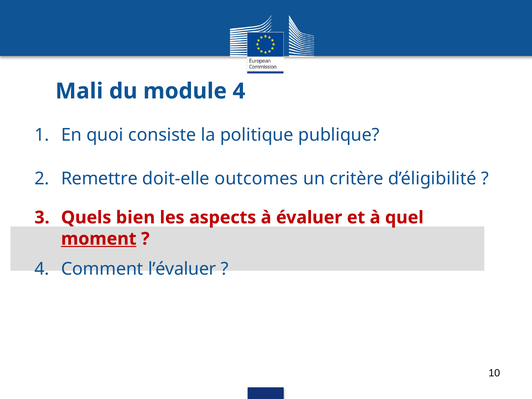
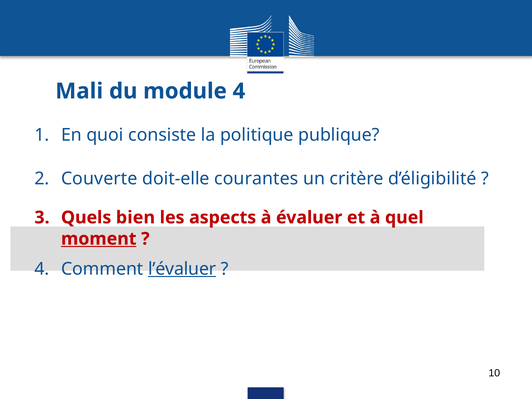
Remettre: Remettre -> Couverte
outcomes: outcomes -> courantes
l’évaluer underline: none -> present
